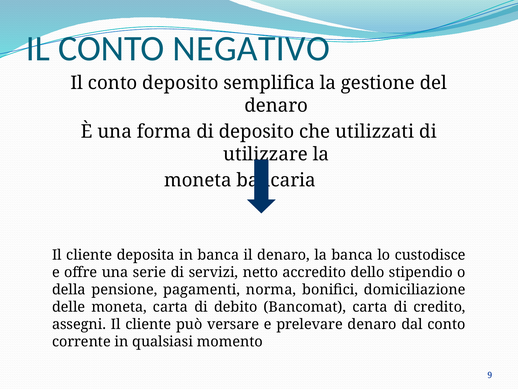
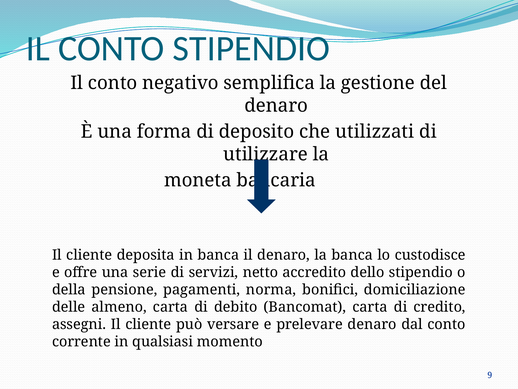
CONTO NEGATIVO: NEGATIVO -> STIPENDIO
conto deposito: deposito -> negativo
delle moneta: moneta -> almeno
